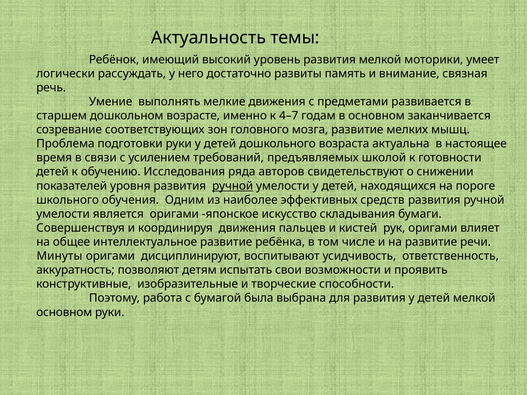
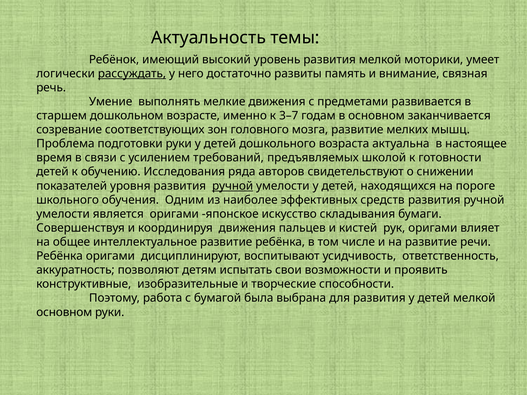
рассуждать underline: none -> present
4–7: 4–7 -> 3–7
Минуты at (59, 256): Минуты -> Ребёнка
